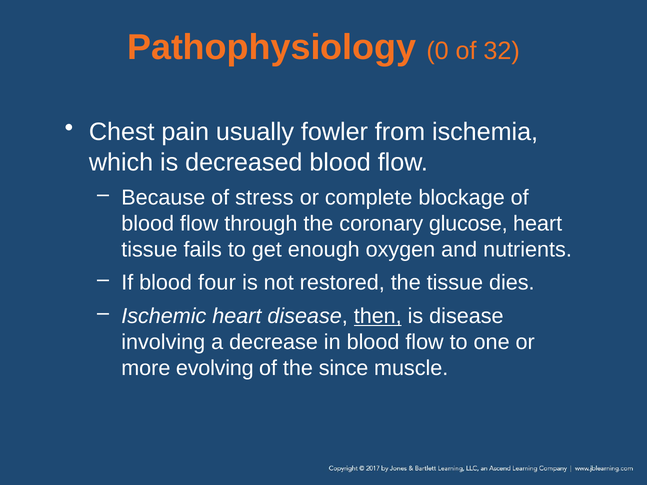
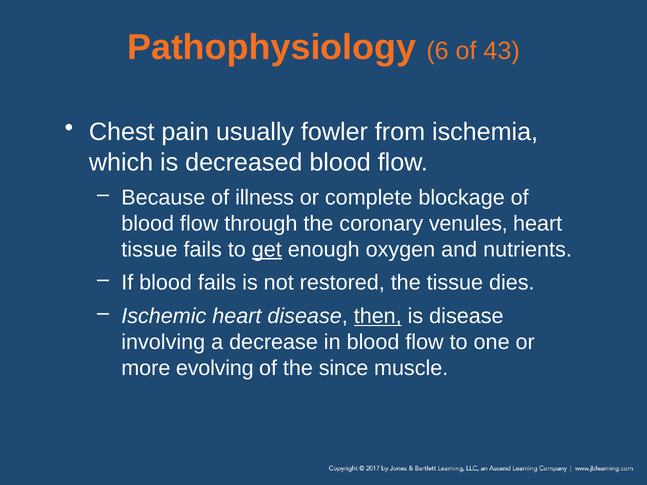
0: 0 -> 6
32: 32 -> 43
stress: stress -> illness
glucose: glucose -> venules
get underline: none -> present
blood four: four -> fails
